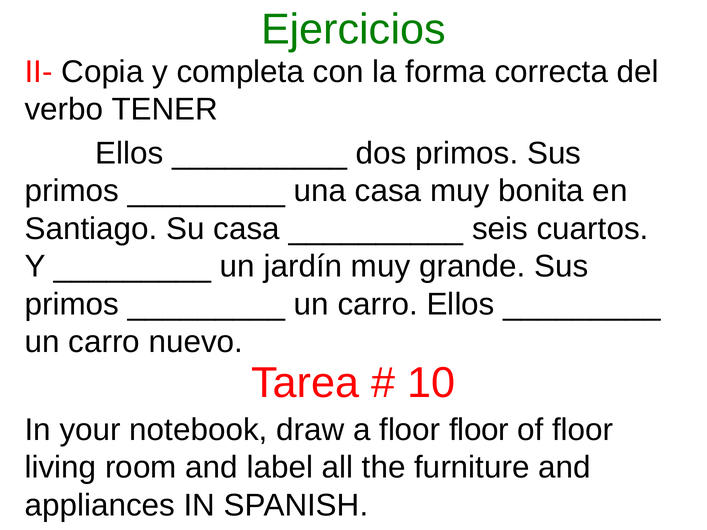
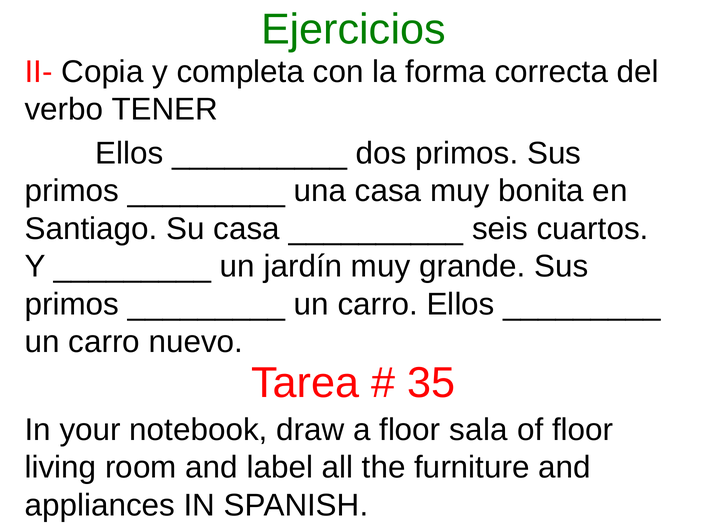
10: 10 -> 35
floor floor: floor -> sala
